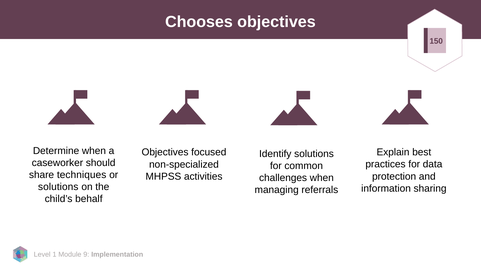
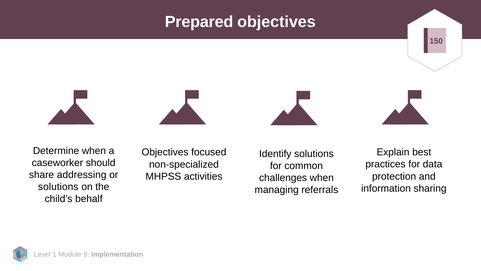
Chooses: Chooses -> Prepared
techniques: techniques -> addressing
